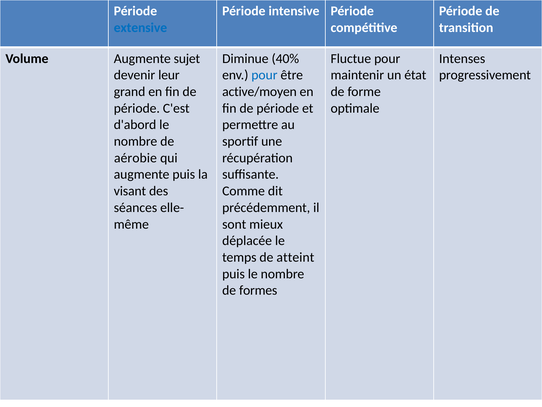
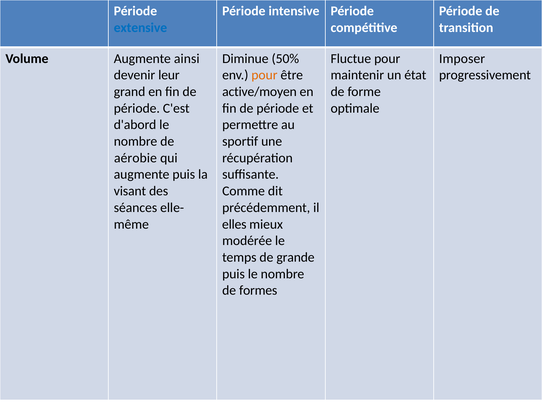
sujet: sujet -> ainsi
40%: 40% -> 50%
Intenses: Intenses -> Imposer
pour at (264, 75) colour: blue -> orange
sont: sont -> elles
déplacée: déplacée -> modérée
atteint: atteint -> grande
